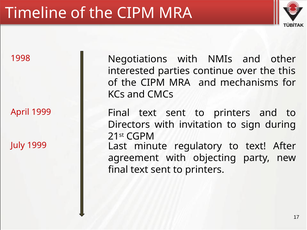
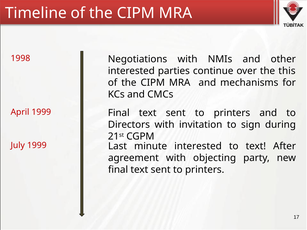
minute regulatory: regulatory -> interested
